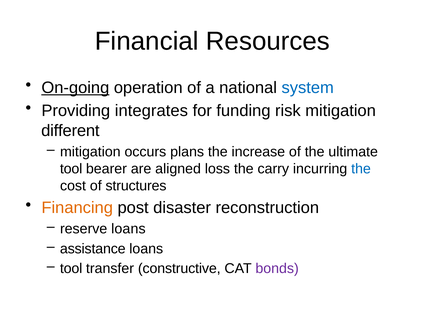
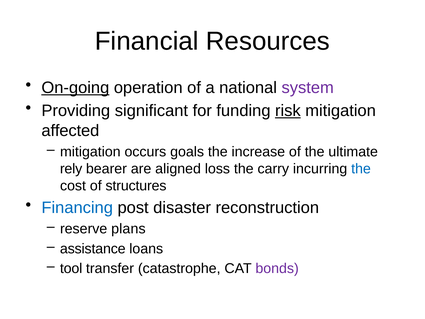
system colour: blue -> purple
integrates: integrates -> significant
risk underline: none -> present
different: different -> affected
plans: plans -> goals
tool at (71, 169): tool -> rely
Financing colour: orange -> blue
reserve loans: loans -> plans
constructive: constructive -> catastrophe
